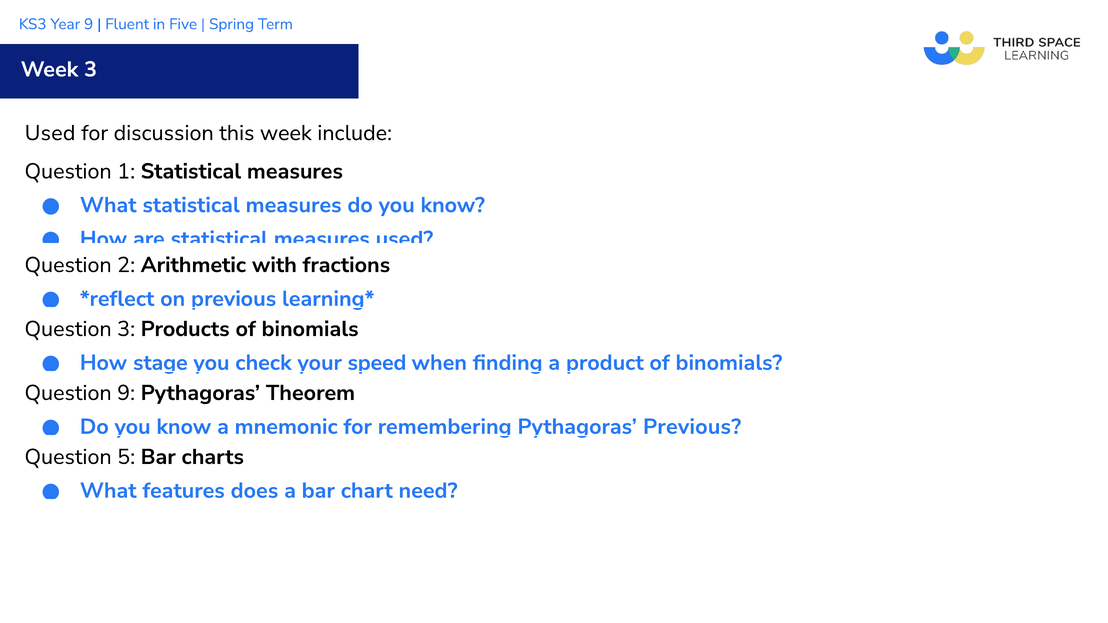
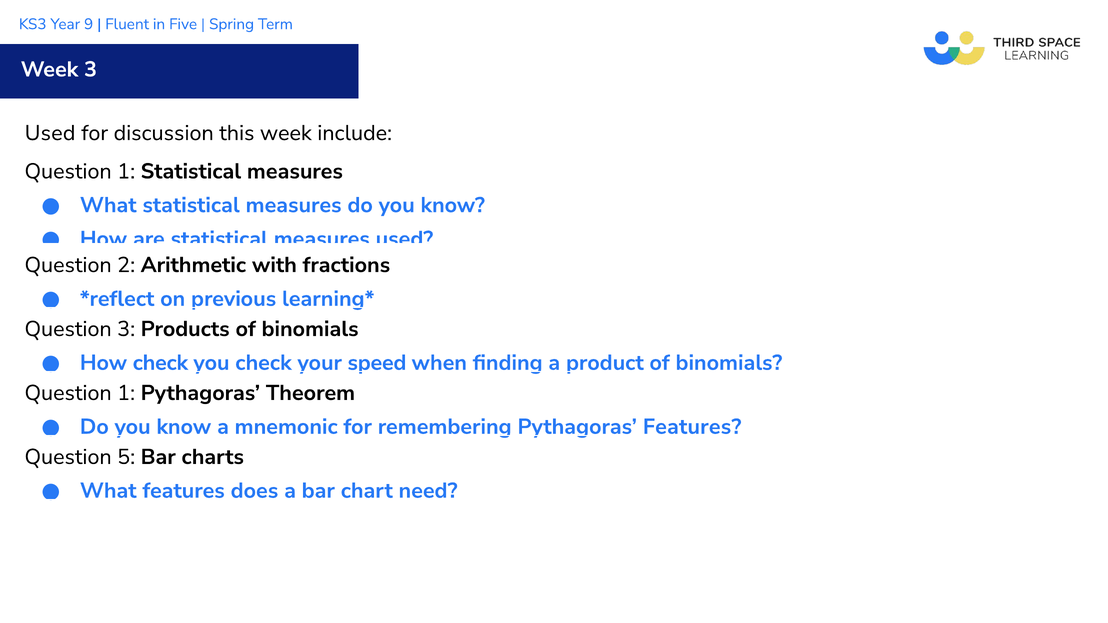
How stage: stage -> check
9 at (126, 393): 9 -> 1
Pythagoras Previous: Previous -> Features
